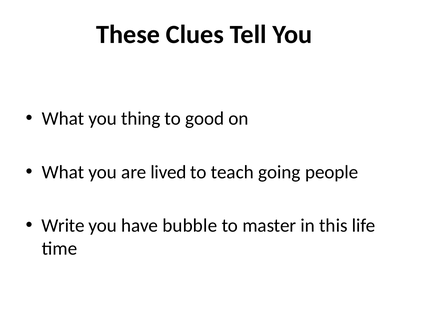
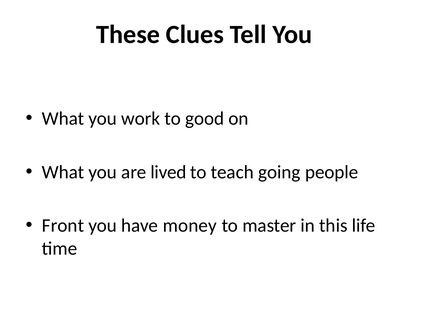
thing: thing -> work
Write: Write -> Front
bubble: bubble -> money
